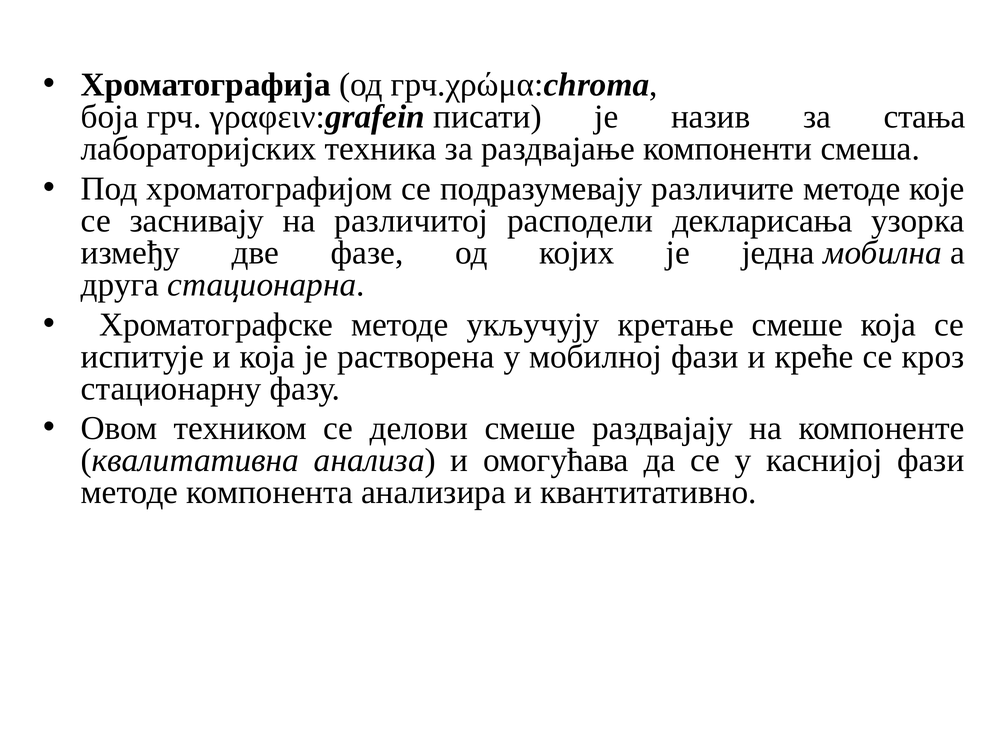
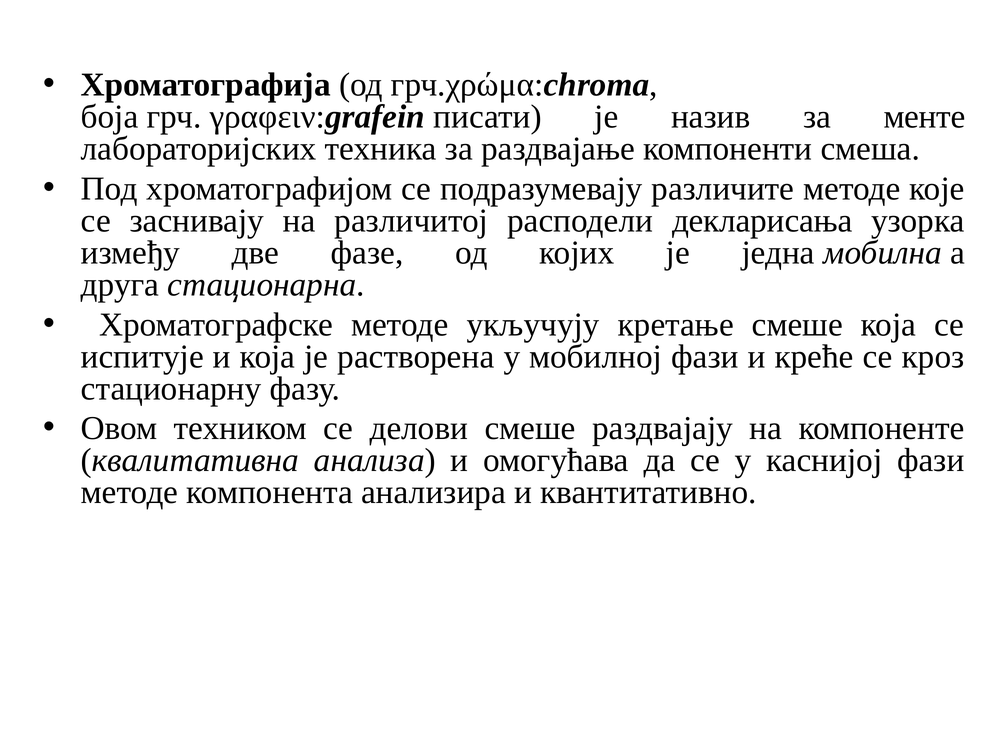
стања: стања -> менте
